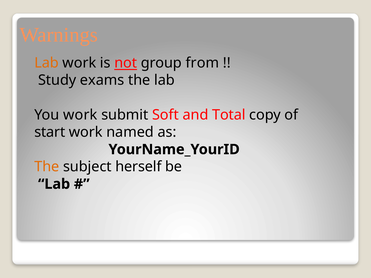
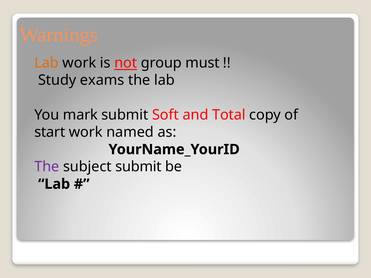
from: from -> must
You work: work -> mark
The at (47, 167) colour: orange -> purple
subject herself: herself -> submit
